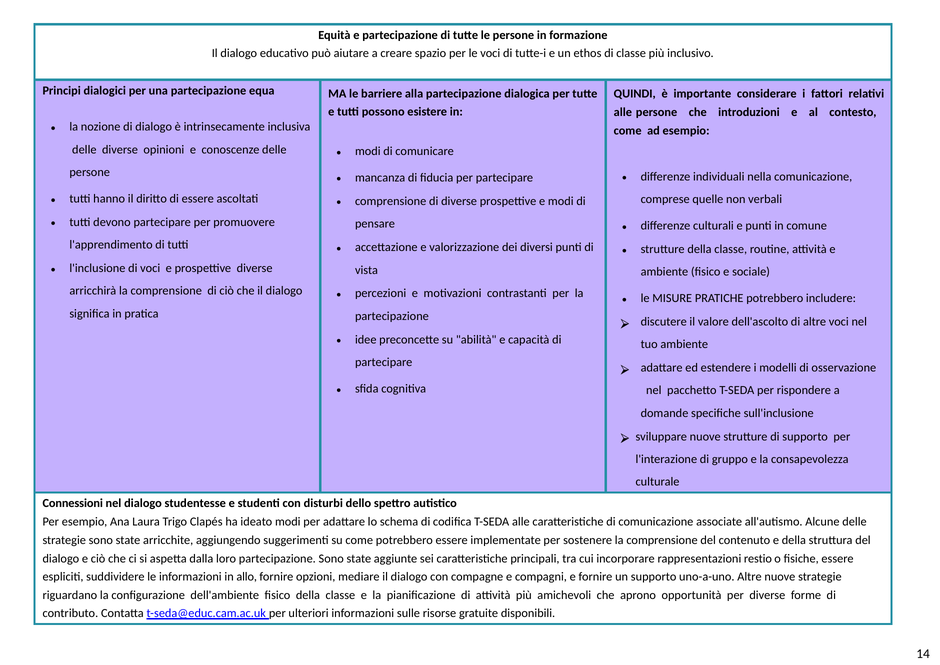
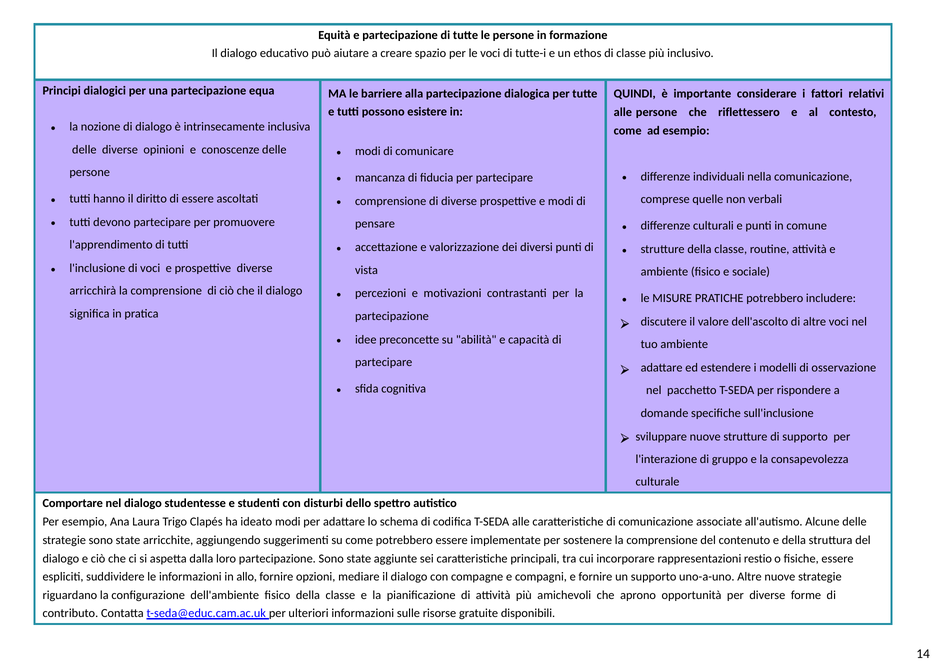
introduzioni: introduzioni -> riflettessero
Connessioni: Connessioni -> Comportare
